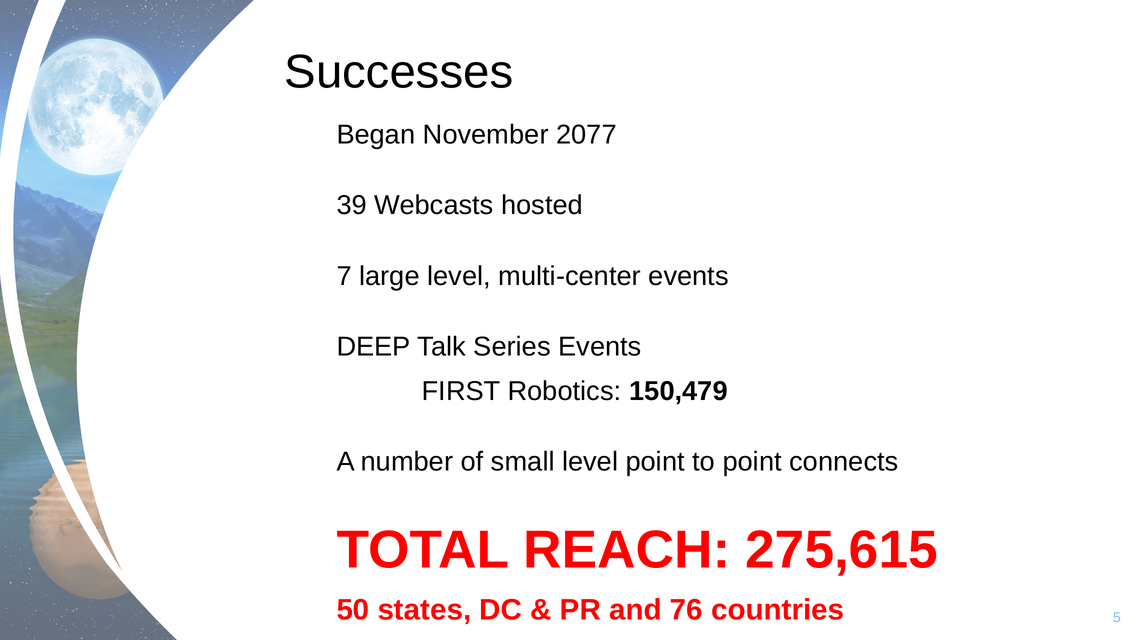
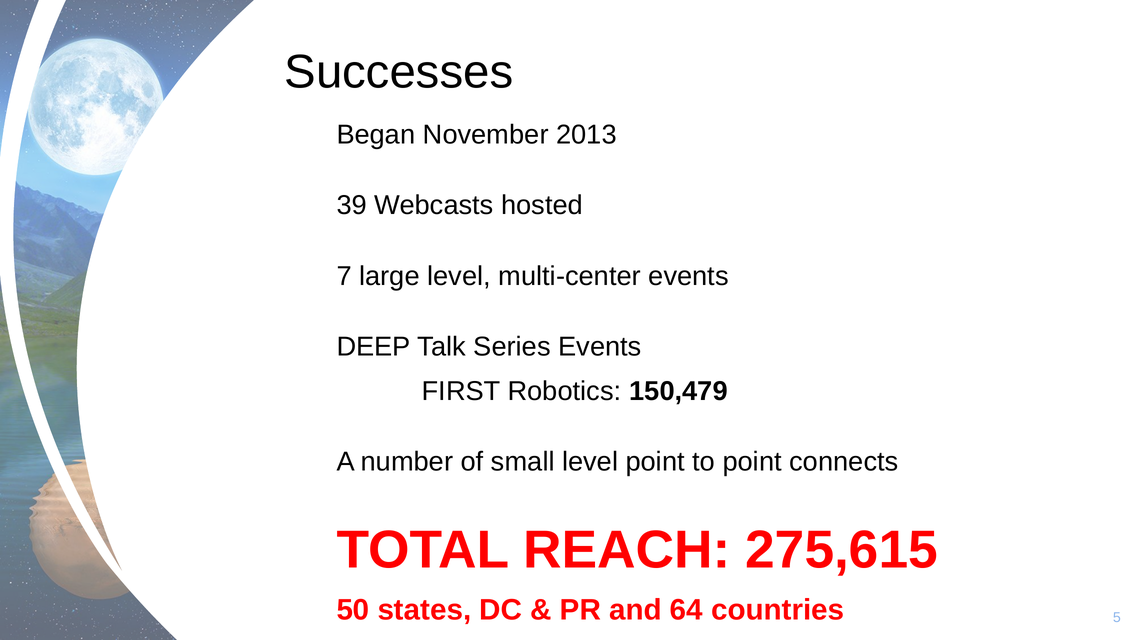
2077: 2077 -> 2013
76: 76 -> 64
